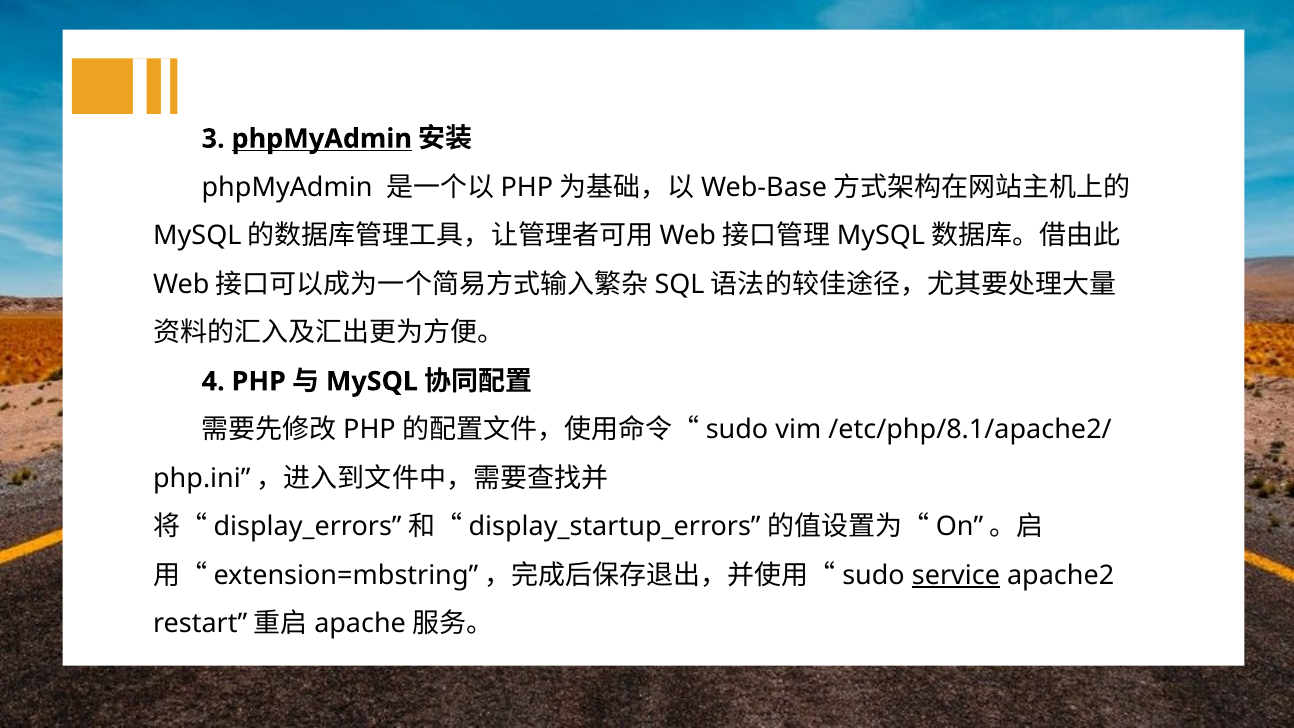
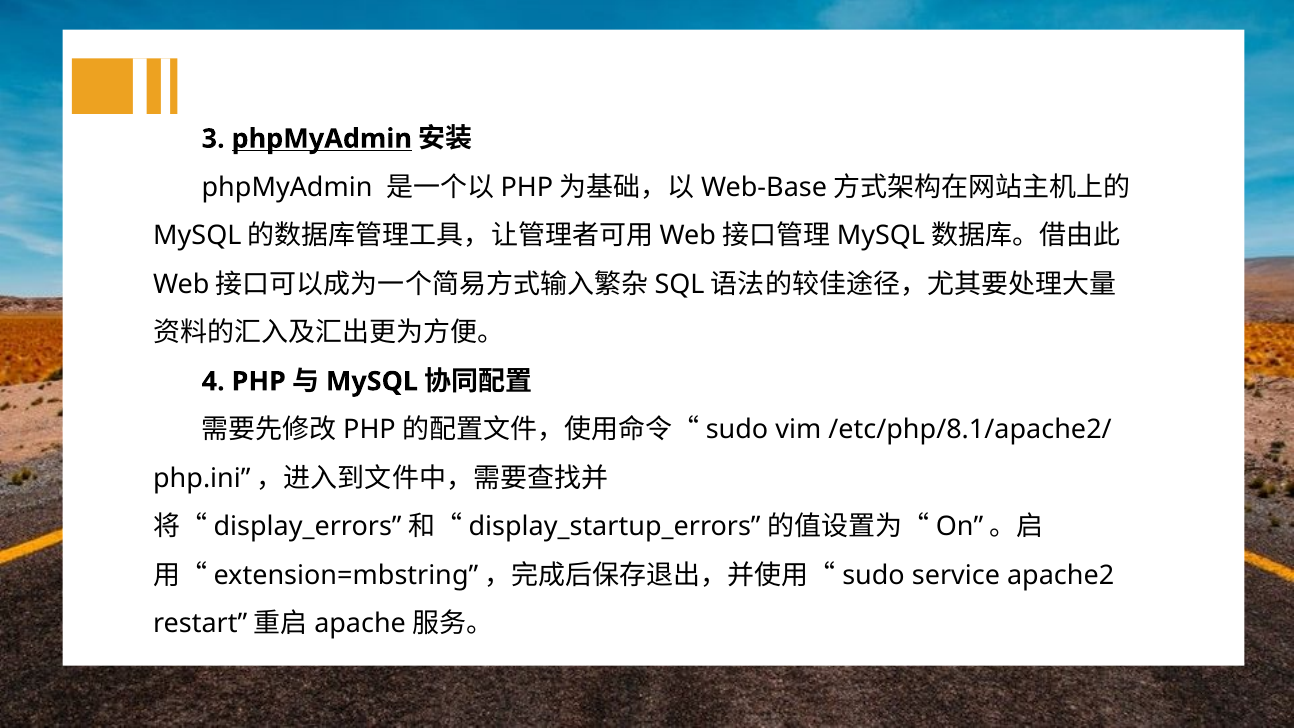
service underline: present -> none
